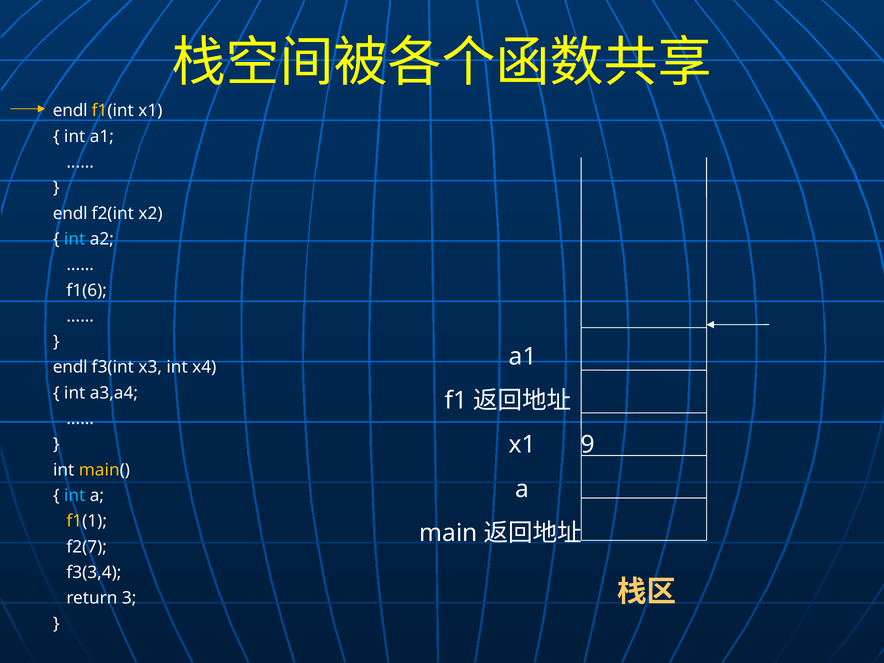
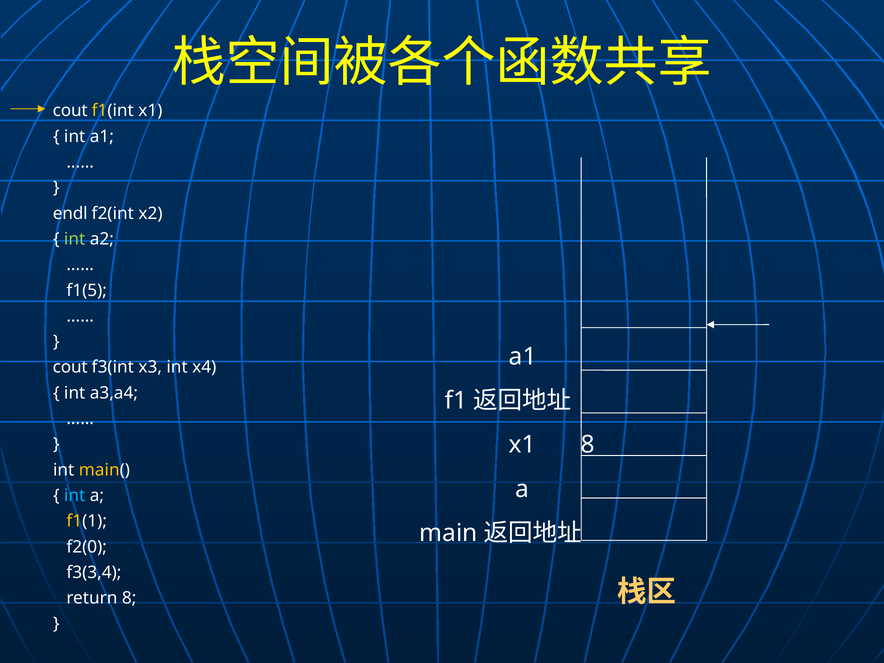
endl at (70, 111): endl -> cout
int at (75, 239) colour: light blue -> light green
f1(6: f1(6 -> f1(5
endl at (70, 367): endl -> cout
x1 9: 9 -> 8
f2(7: f2(7 -> f2(0
return 3: 3 -> 8
